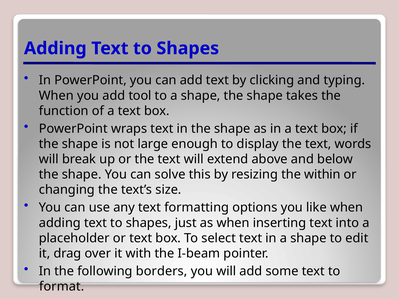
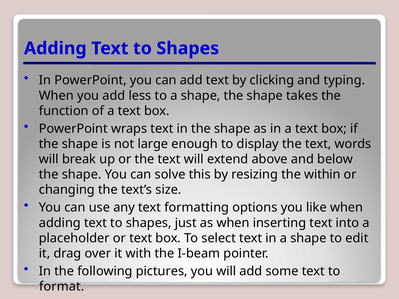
tool: tool -> less
borders: borders -> pictures
